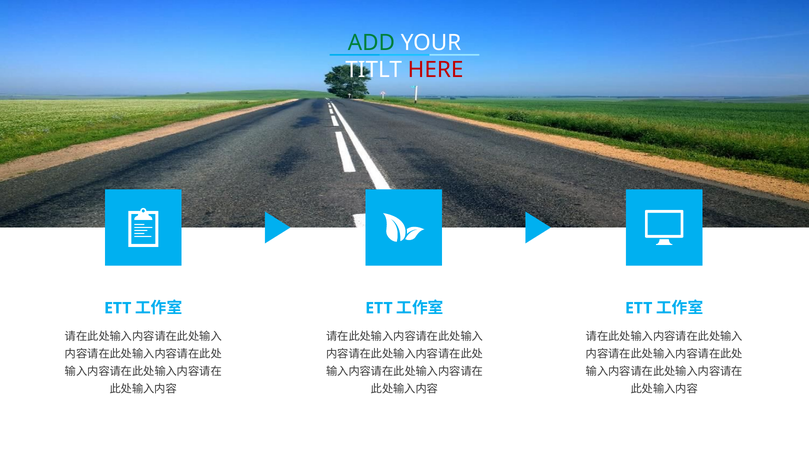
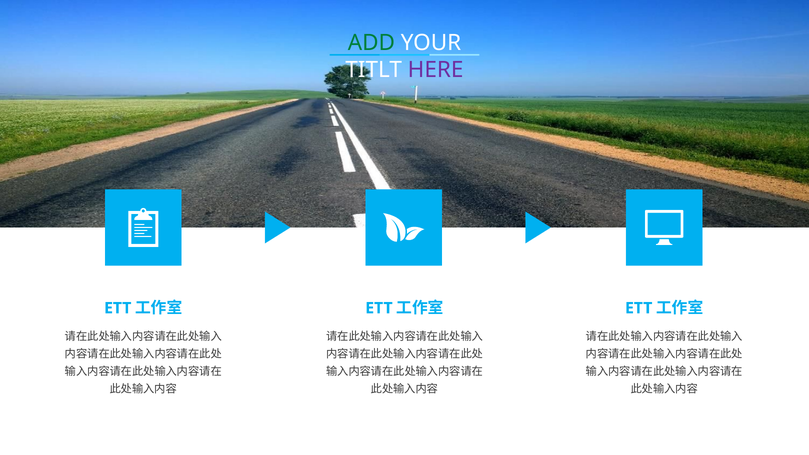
HERE colour: red -> purple
